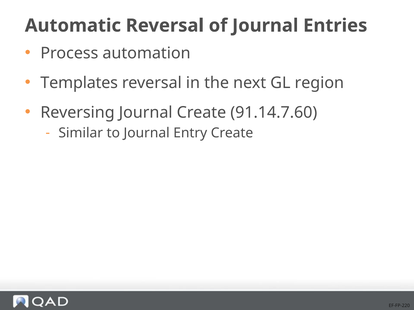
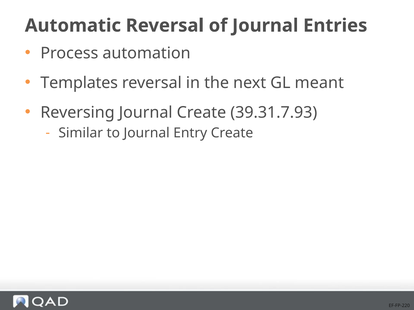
region: region -> meant
91.14.7.60: 91.14.7.60 -> 39.31.7.93
